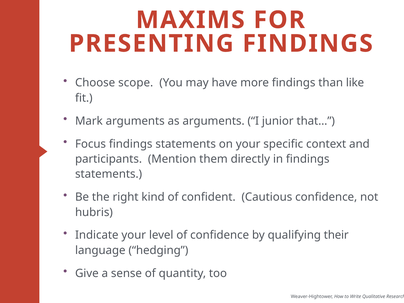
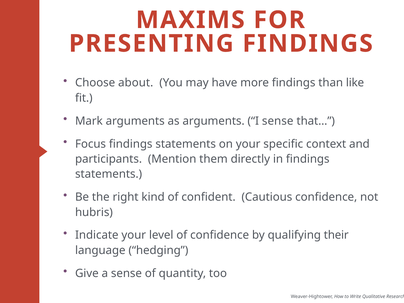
scope: scope -> about
I junior: junior -> sense
